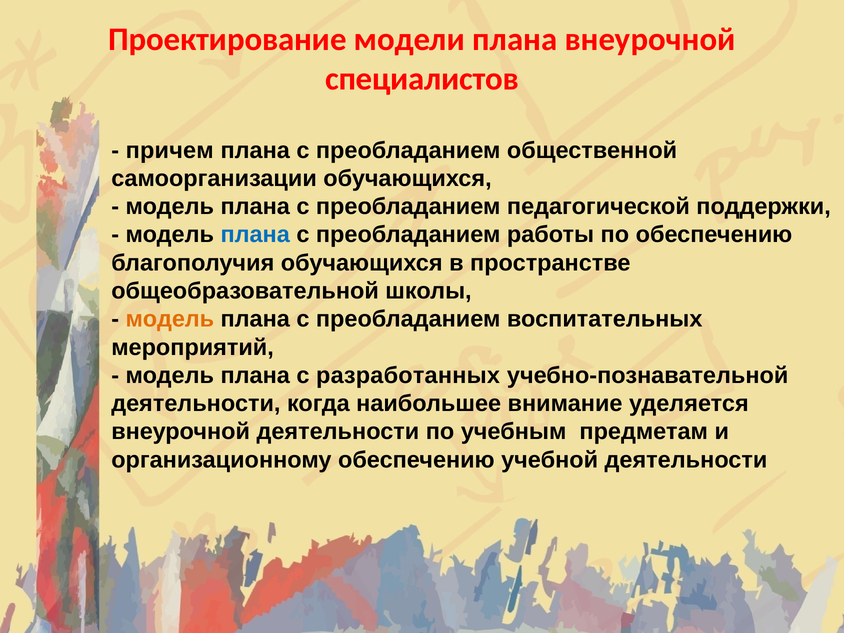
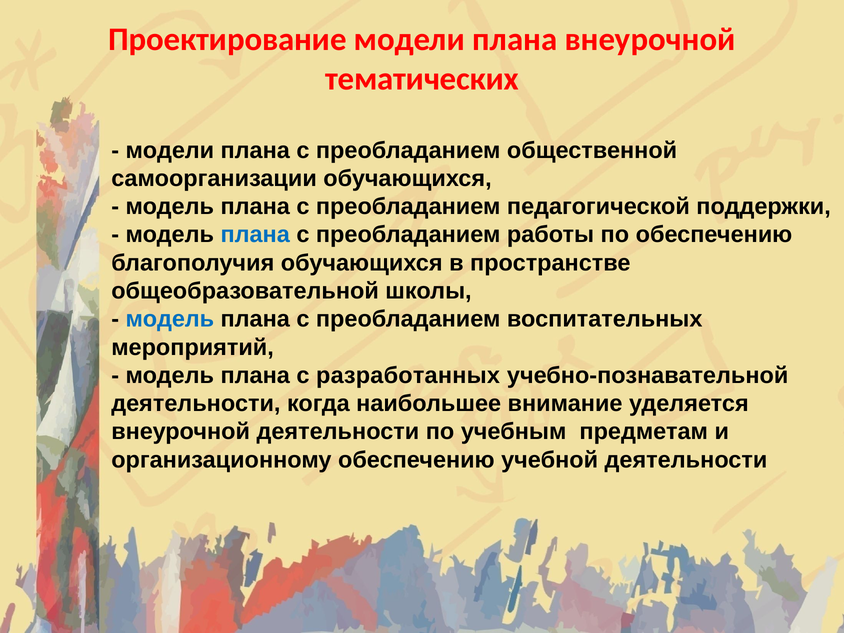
специалистов: специалистов -> тематических
причем at (170, 150): причем -> модели
модель at (170, 319) colour: orange -> blue
